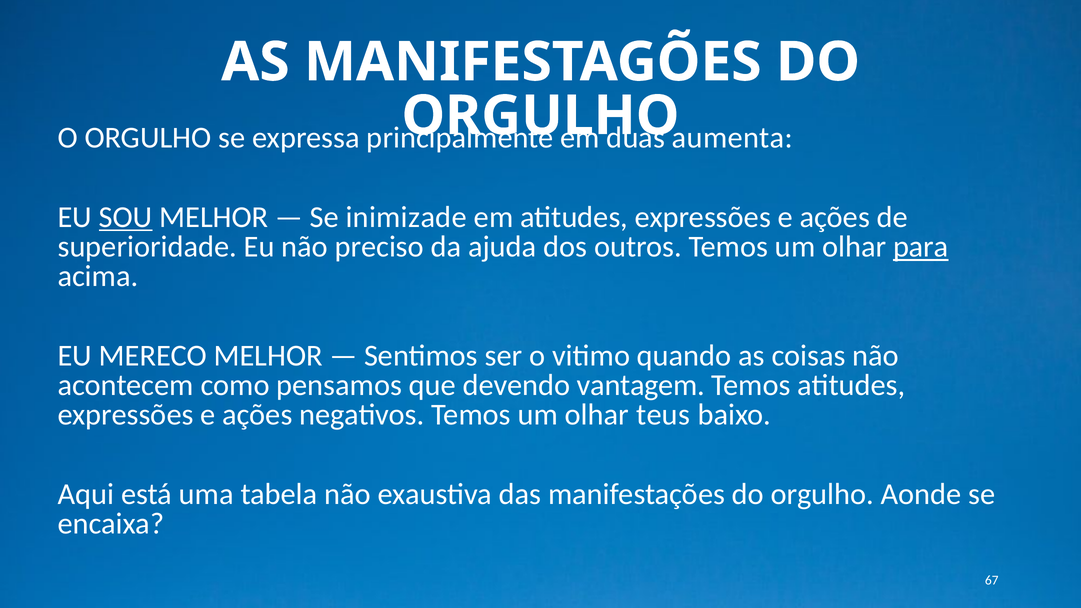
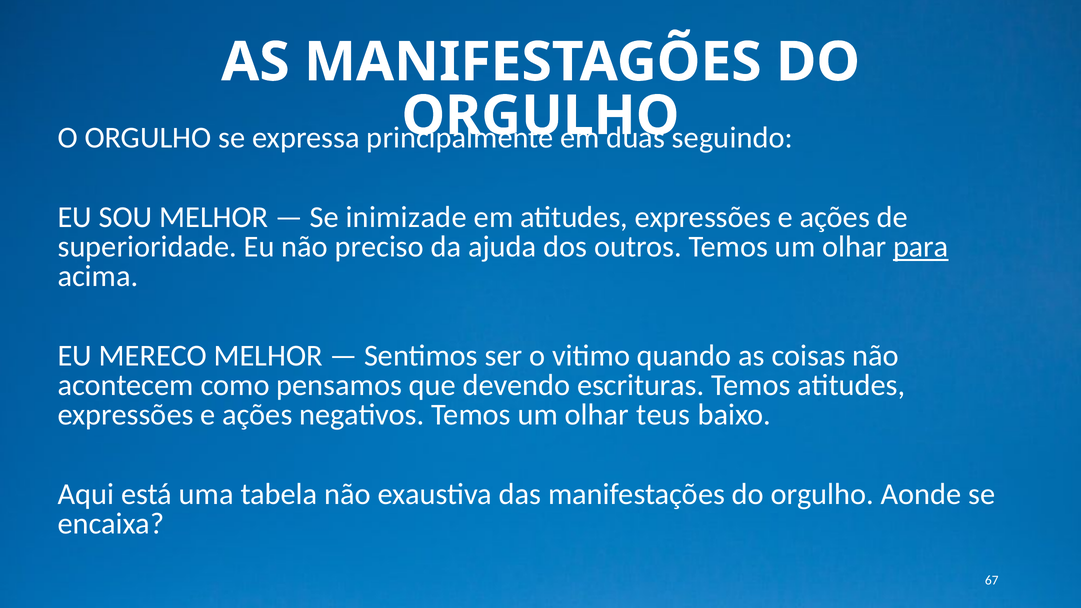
aumenta: aumenta -> seguindo
SOU underline: present -> none
vantagem: vantagem -> escrituras
